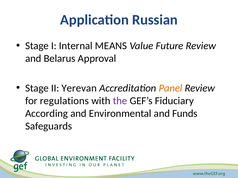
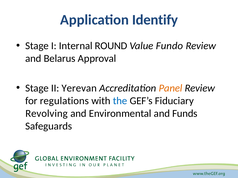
Russian: Russian -> Identify
MEANS: MEANS -> ROUND
Future: Future -> Fundo
the colour: purple -> blue
According: According -> Revolving
